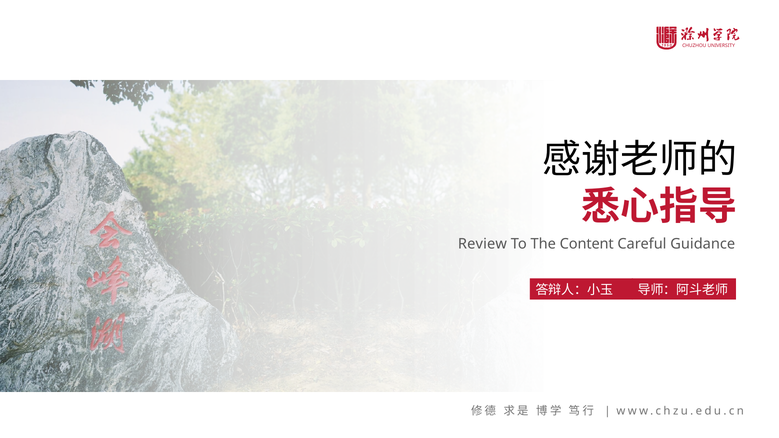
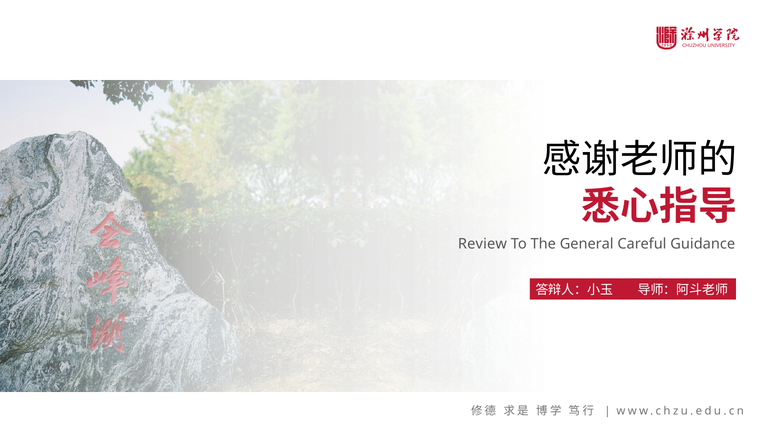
Content: Content -> General
